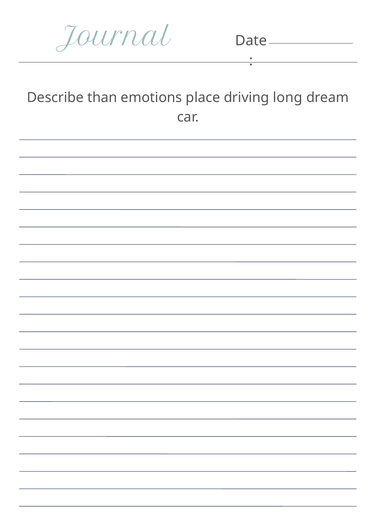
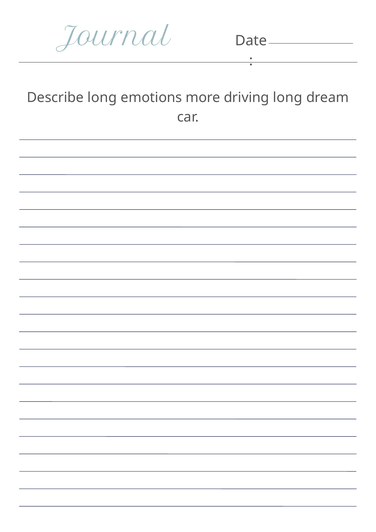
Describe than: than -> long
place: place -> more
